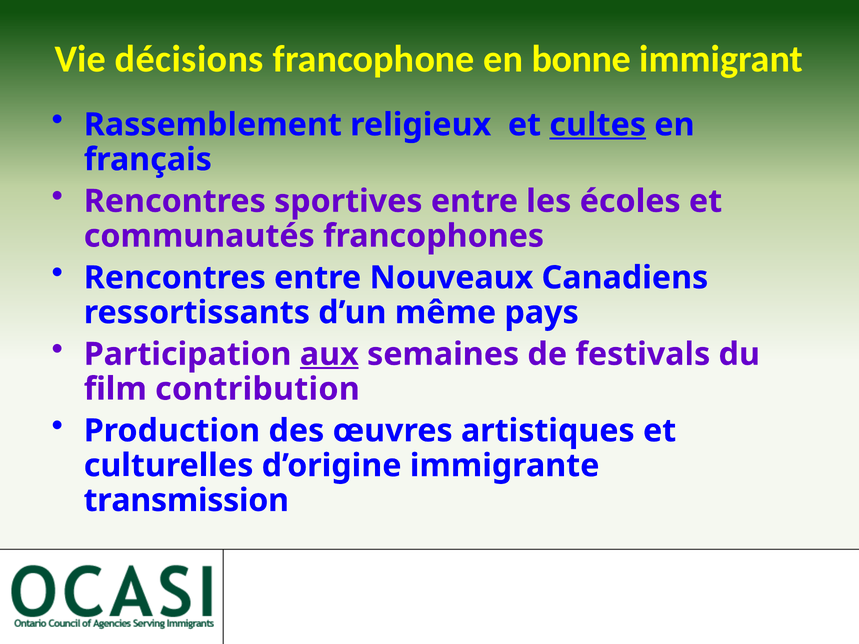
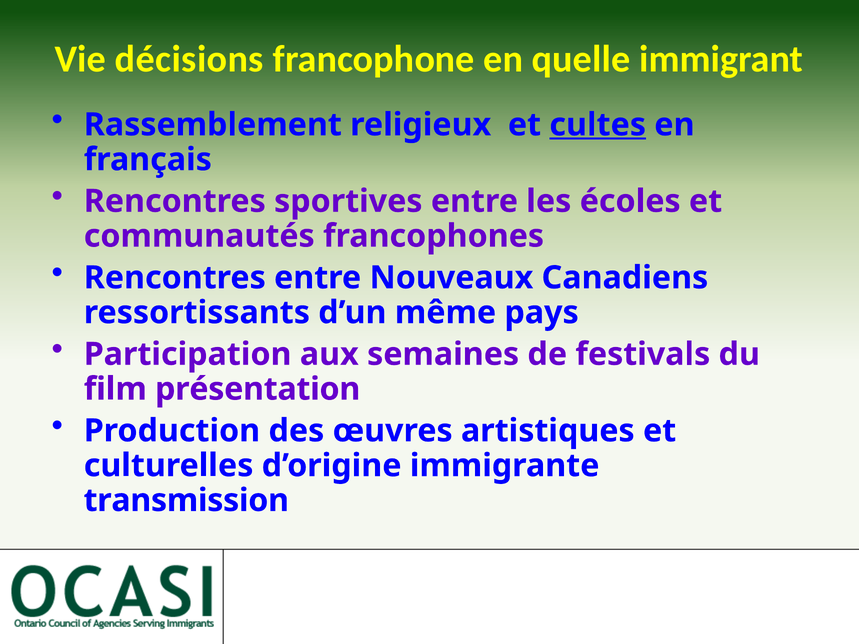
bonne: bonne -> quelle
aux underline: present -> none
contribution: contribution -> présentation
